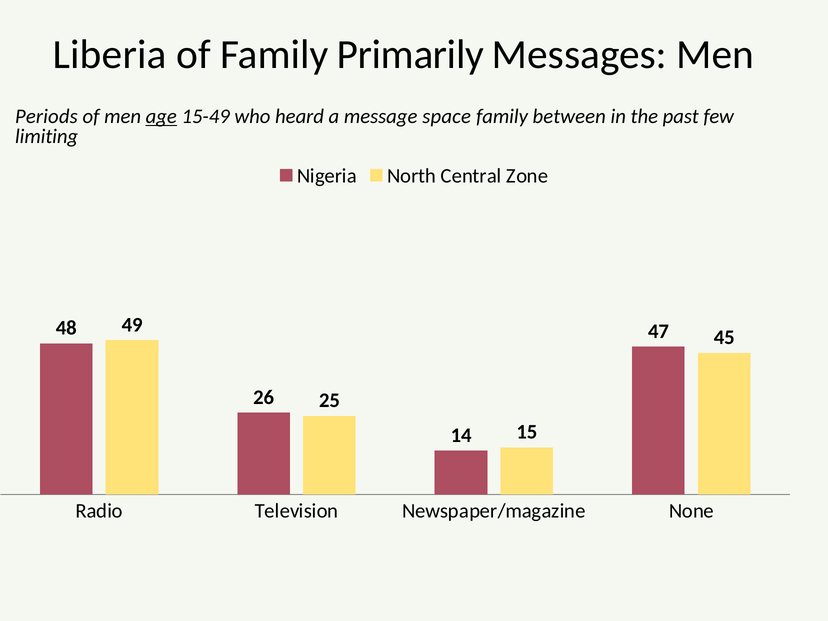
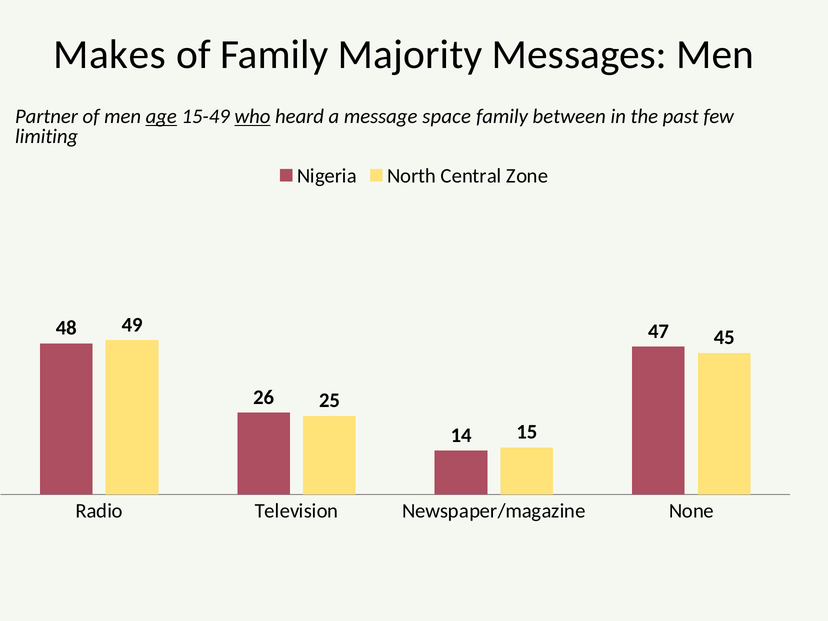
Liberia: Liberia -> Makes
Primarily: Primarily -> Majority
Periods: Periods -> Partner
who underline: none -> present
